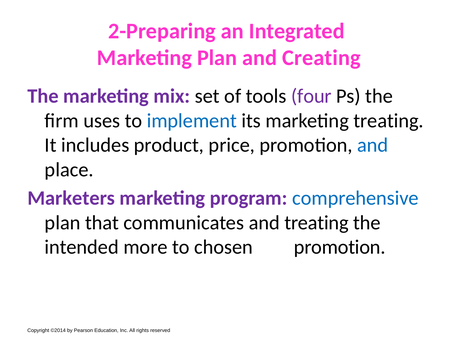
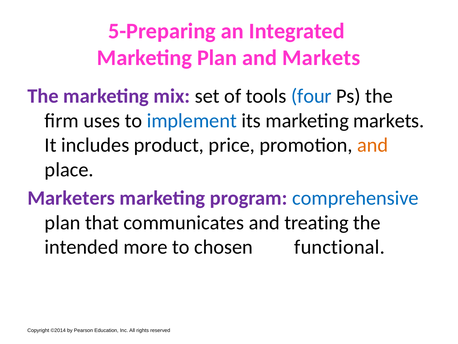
2-Preparing: 2-Preparing -> 5-Preparing
and Creating: Creating -> Markets
four colour: purple -> blue
marketing treating: treating -> markets
and at (373, 145) colour: blue -> orange
chosen promotion: promotion -> functional
